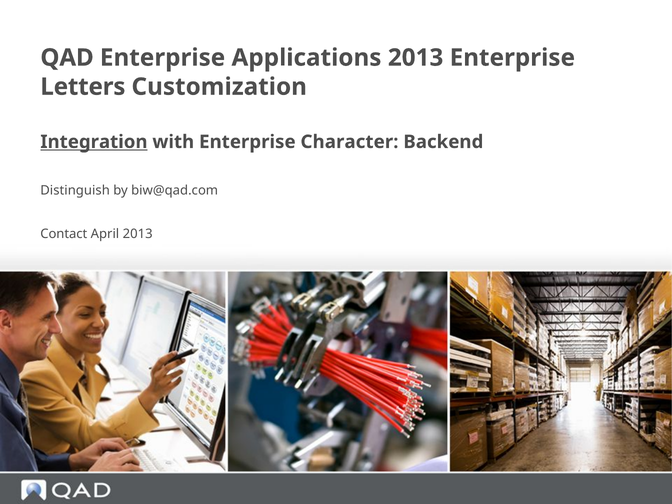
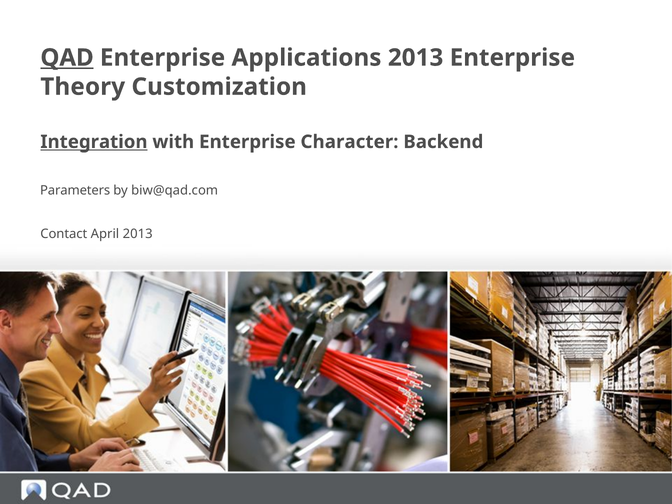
QAD underline: none -> present
Letters: Letters -> Theory
Distinguish: Distinguish -> Parameters
